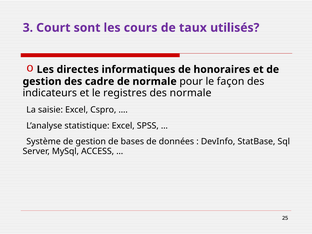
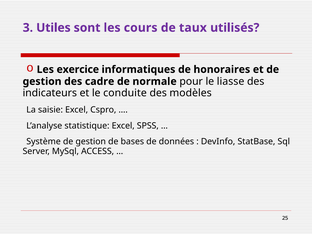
Court: Court -> Utiles
directes: directes -> exercice
façon: façon -> liasse
registres: registres -> conduite
des normale: normale -> modèles
